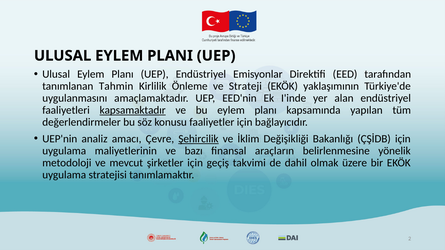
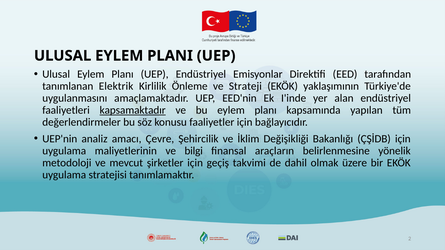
Tahmin: Tahmin -> Elektrik
Şehircilik underline: present -> none
bazı: bazı -> bilgi
